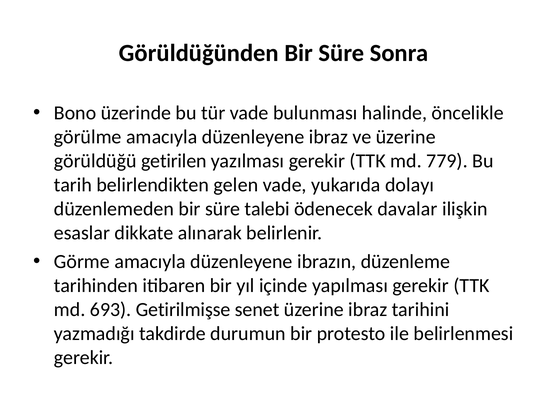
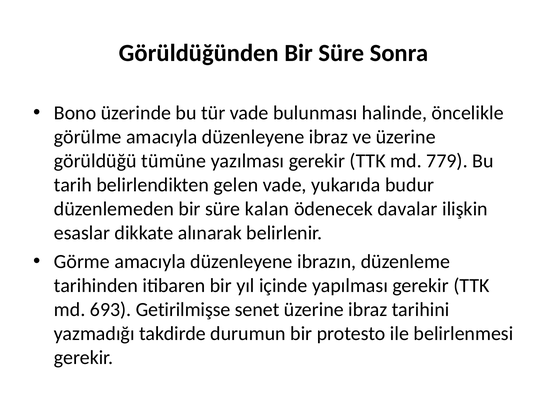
getirilen: getirilen -> tümüne
dolayı: dolayı -> budur
talebi: talebi -> kalan
